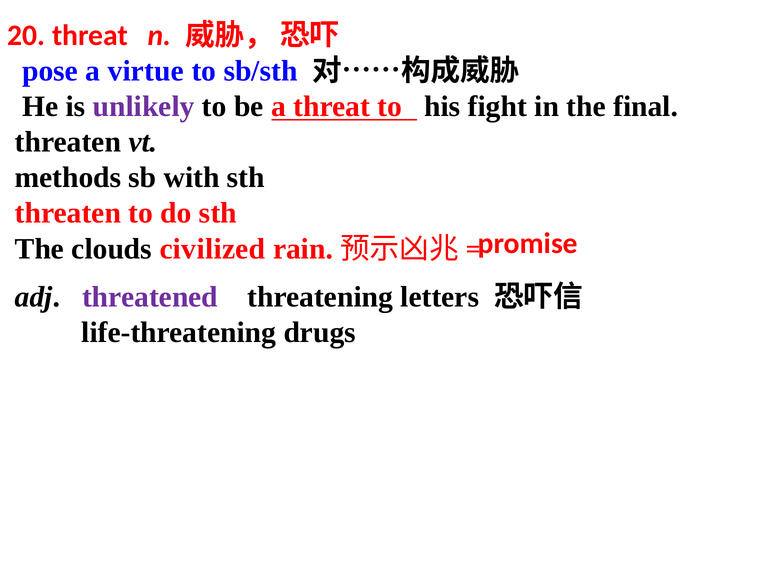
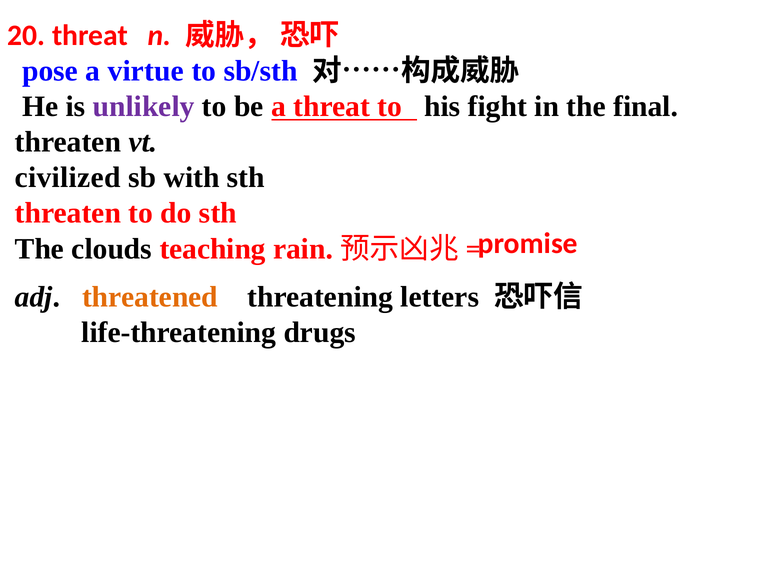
methods: methods -> civilized
civilized: civilized -> teaching
threatened colour: purple -> orange
